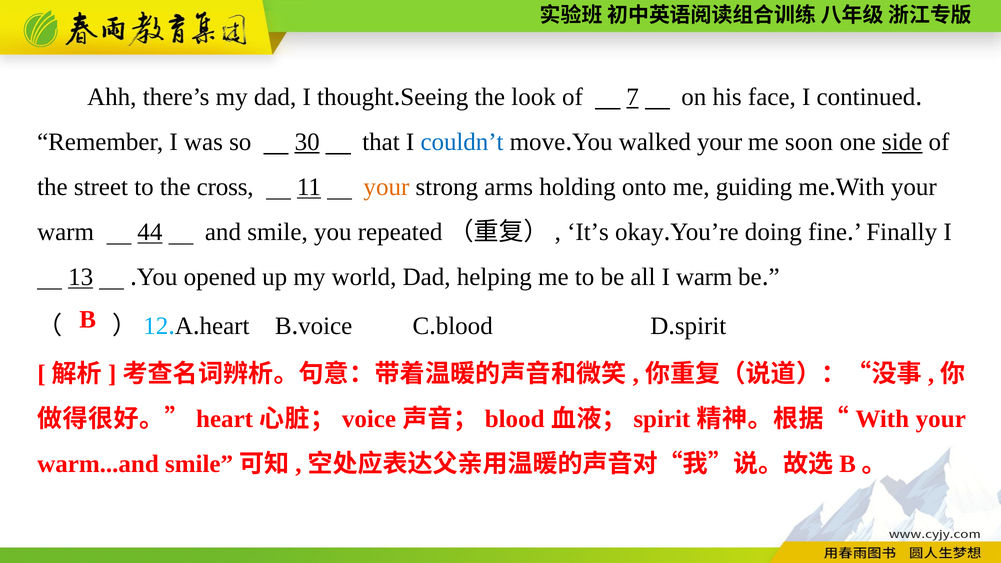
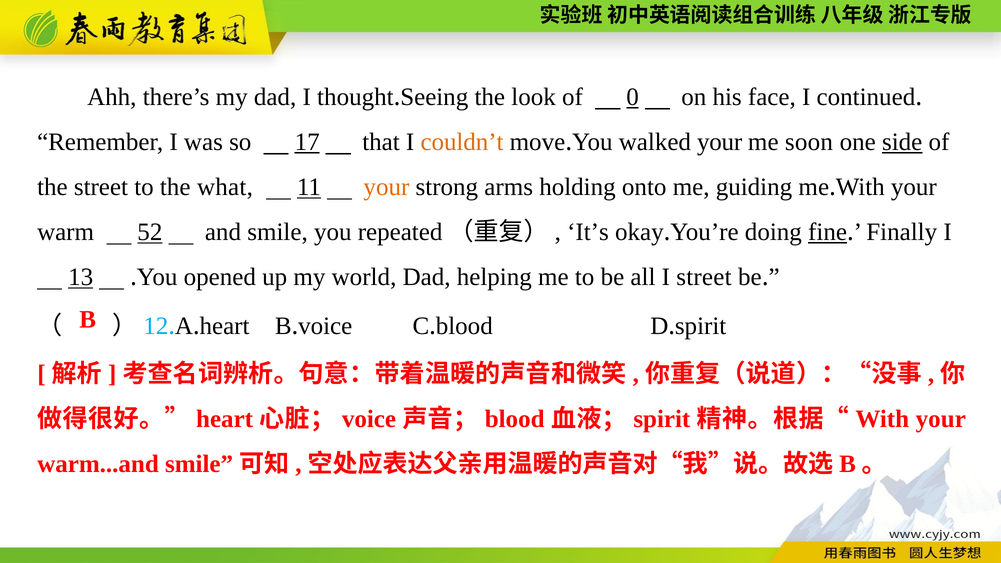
7: 7 -> 0
30: 30 -> 17
couldn’t colour: blue -> orange
cross: cross -> what
44: 44 -> 52
fine underline: none -> present
I warm: warm -> street
